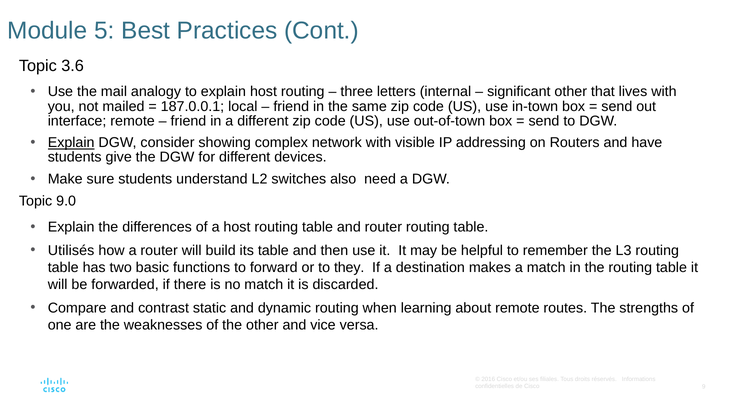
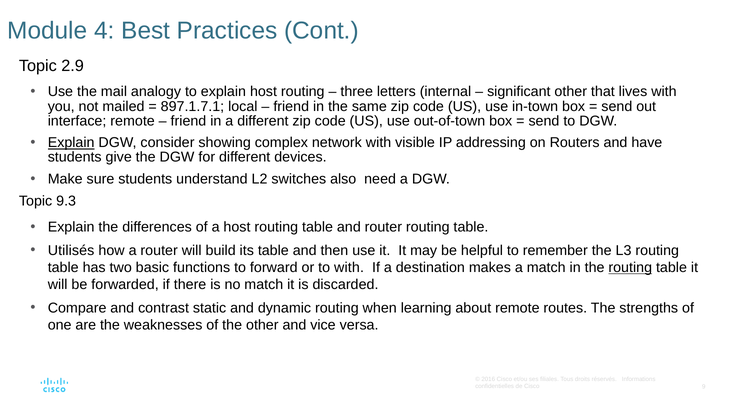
5: 5 -> 4
3.6: 3.6 -> 2.9
187.0.0.1: 187.0.0.1 -> 897.1.7.1
9.0: 9.0 -> 9.3
to they: they -> with
routing at (630, 268) underline: none -> present
